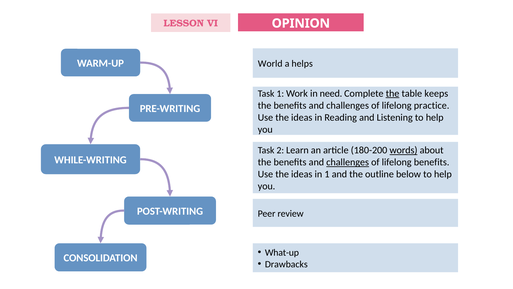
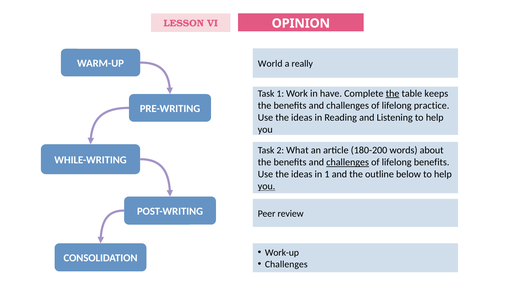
helps: helps -> really
need: need -> have
Learn: Learn -> What
words underline: present -> none
you at (267, 186) underline: none -> present
What-up: What-up -> Work-up
Drawbacks at (286, 264): Drawbacks -> Challenges
